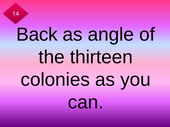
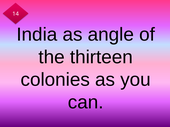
Back: Back -> India
